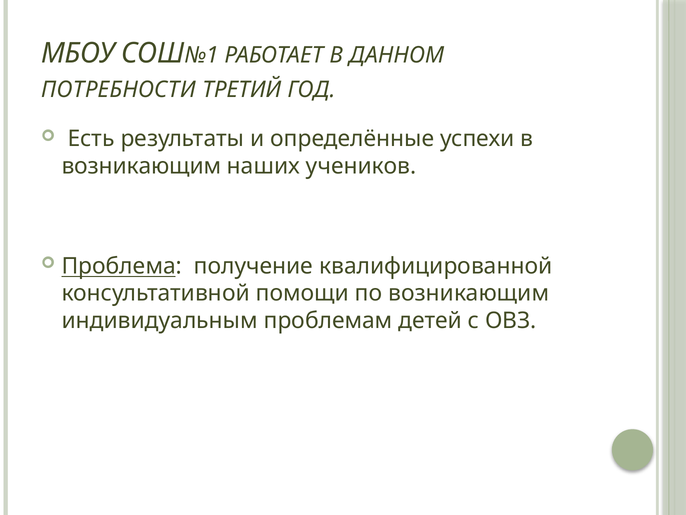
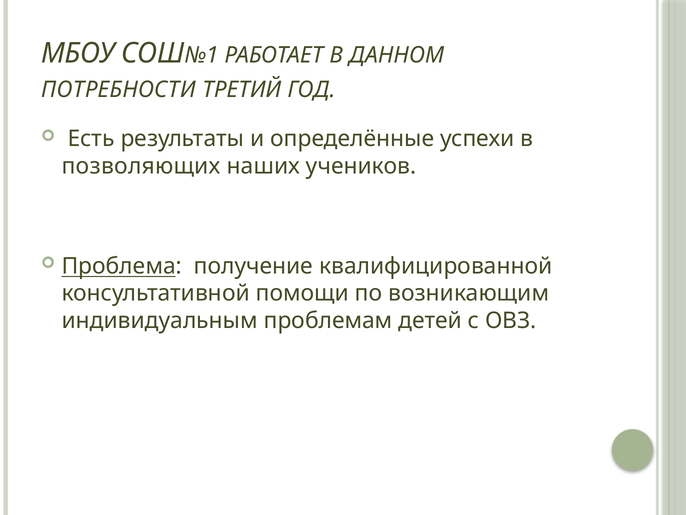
возникающим at (141, 166): возникающим -> позволяющих
